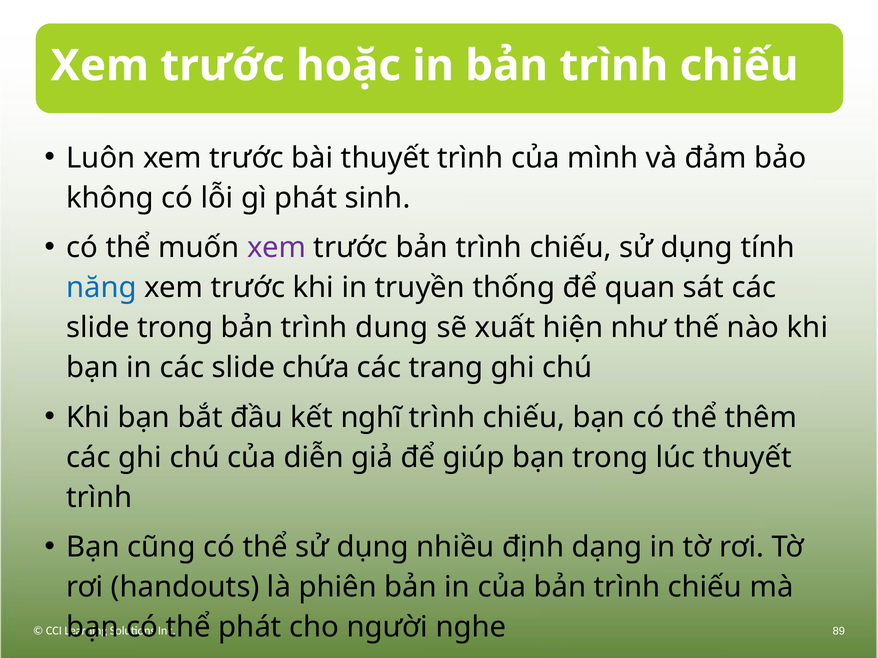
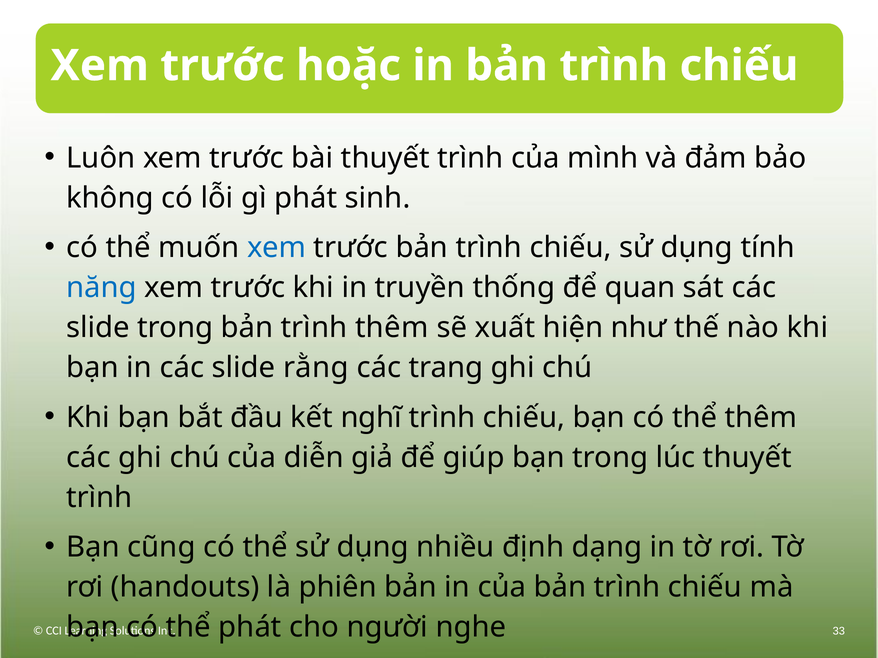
xem at (277, 248) colour: purple -> blue
trình dung: dung -> thêm
chứa: chứa -> rằng
89: 89 -> 33
